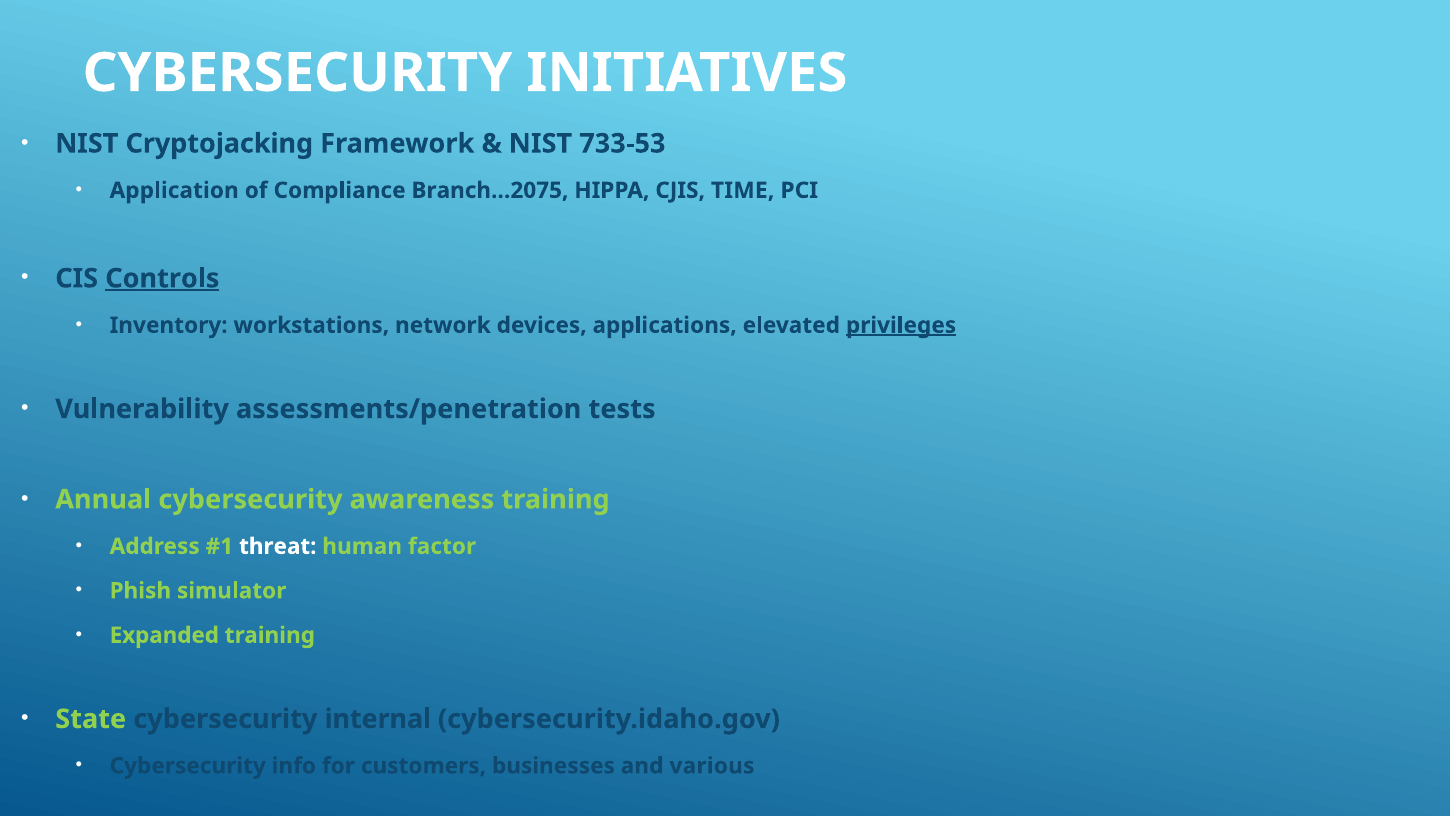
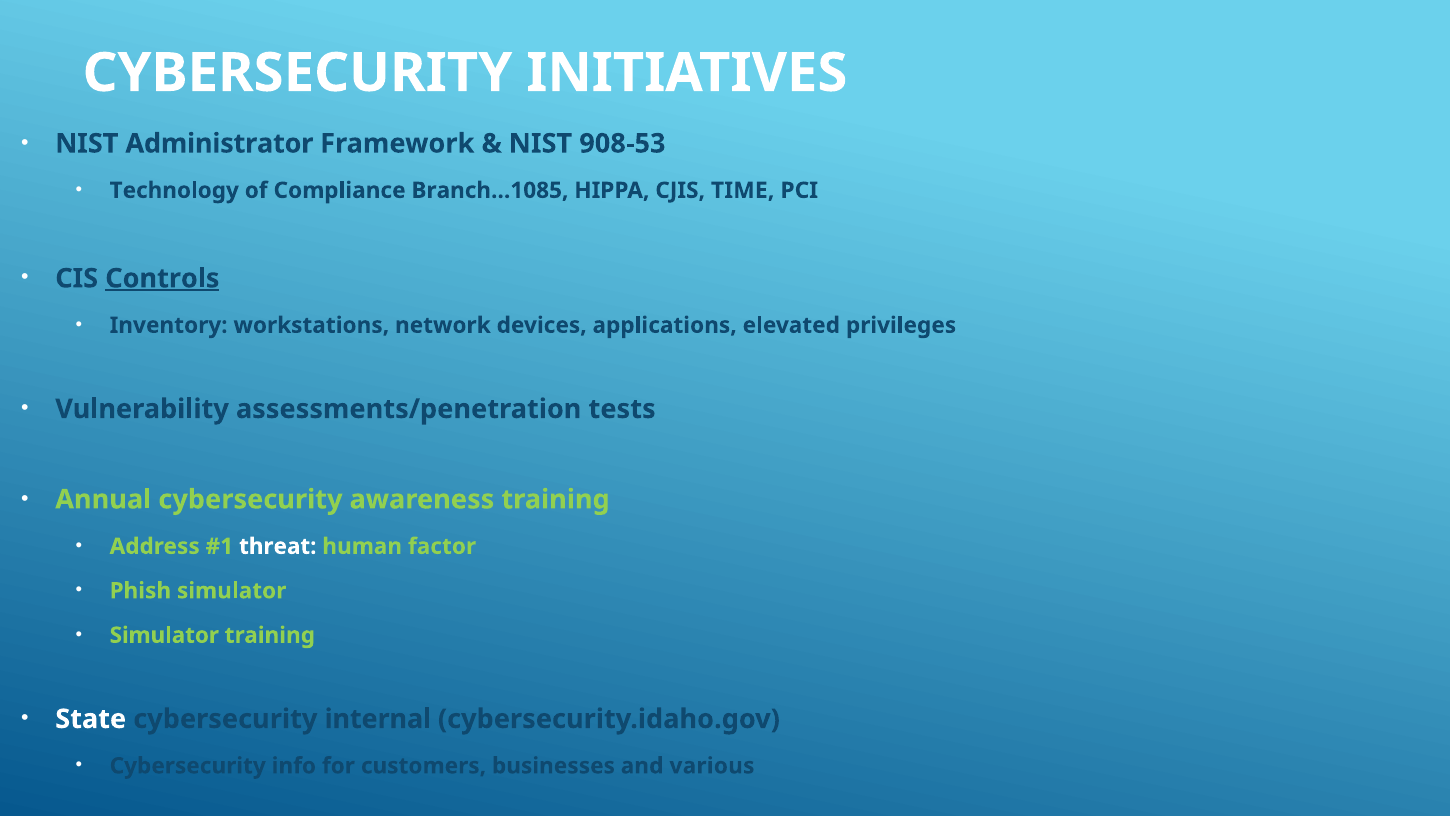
Cryptojacking: Cryptojacking -> Administrator
733-53: 733-53 -> 908-53
Application: Application -> Technology
Branch…2075: Branch…2075 -> Branch…1085
privileges underline: present -> none
Expanded at (164, 635): Expanded -> Simulator
State colour: light green -> white
